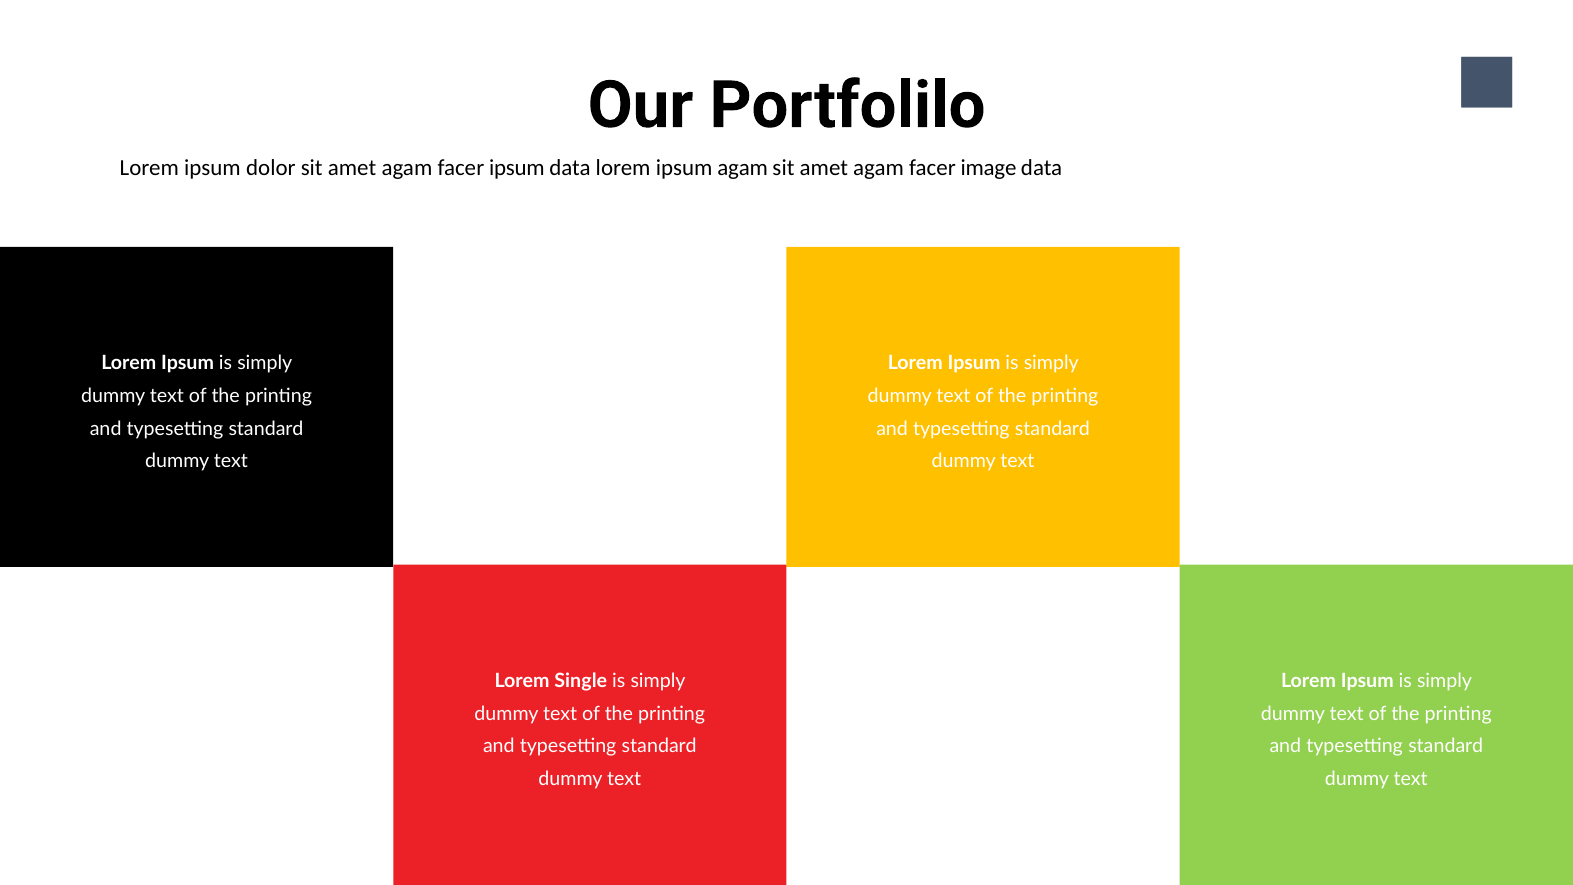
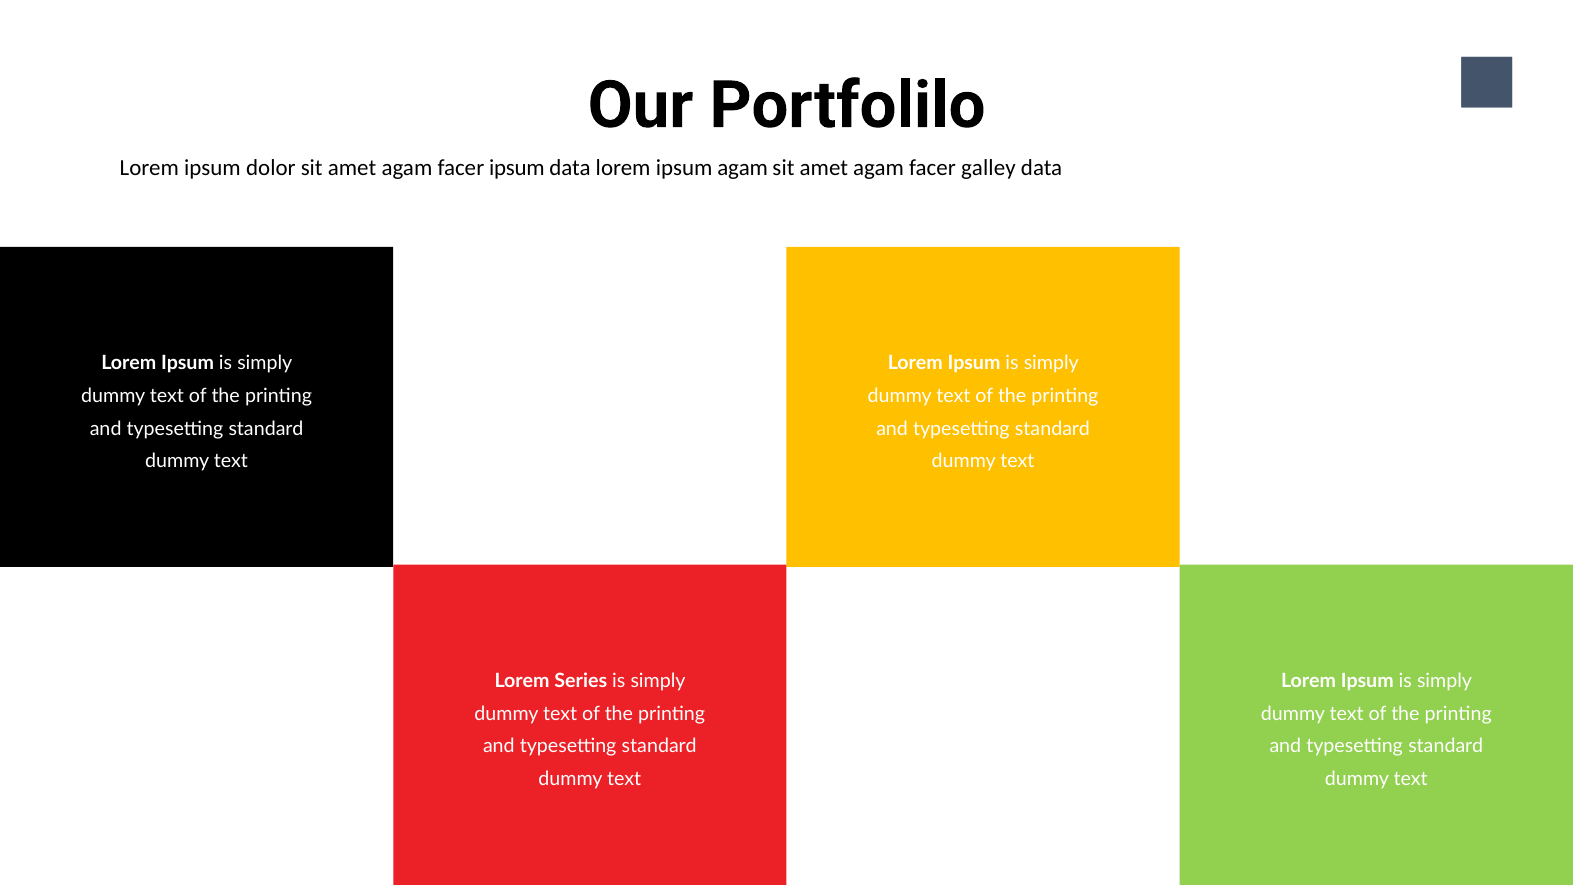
image: image -> galley
Single: Single -> Series
